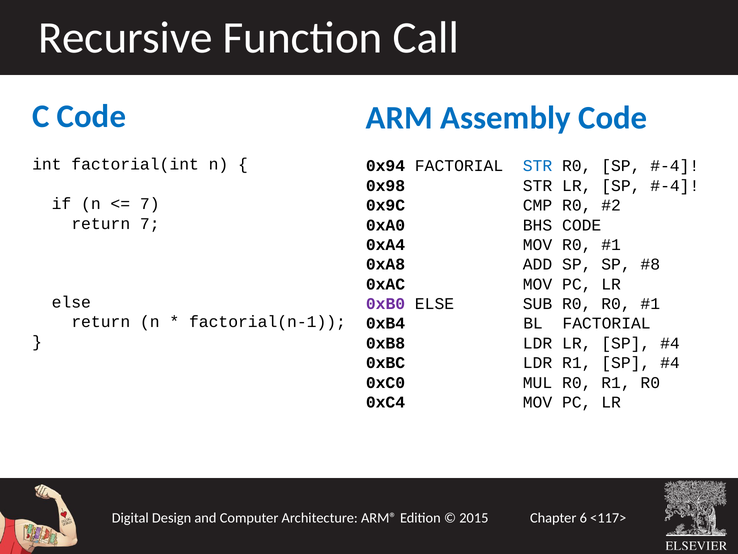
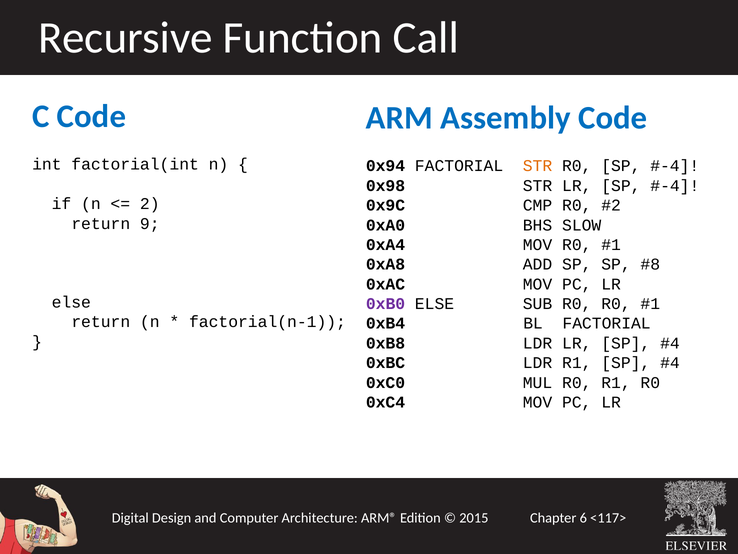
STR at (538, 166) colour: blue -> orange
7 at (150, 204): 7 -> 2
return 7: 7 -> 9
BHS CODE: CODE -> SLOW
